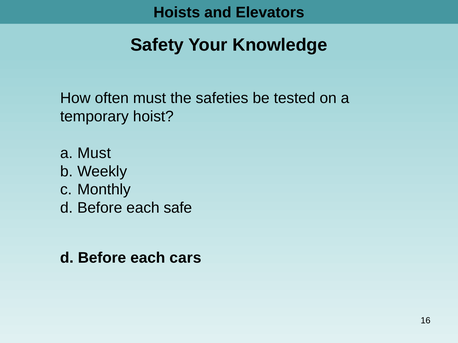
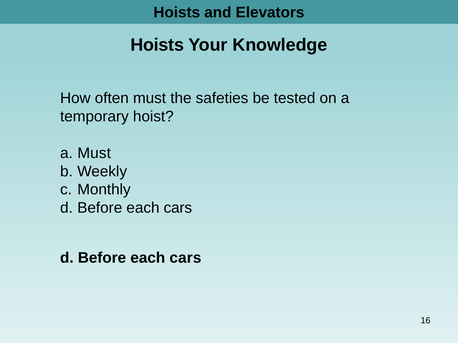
Safety at (157, 45): Safety -> Hoists
safe at (178, 208): safe -> cars
